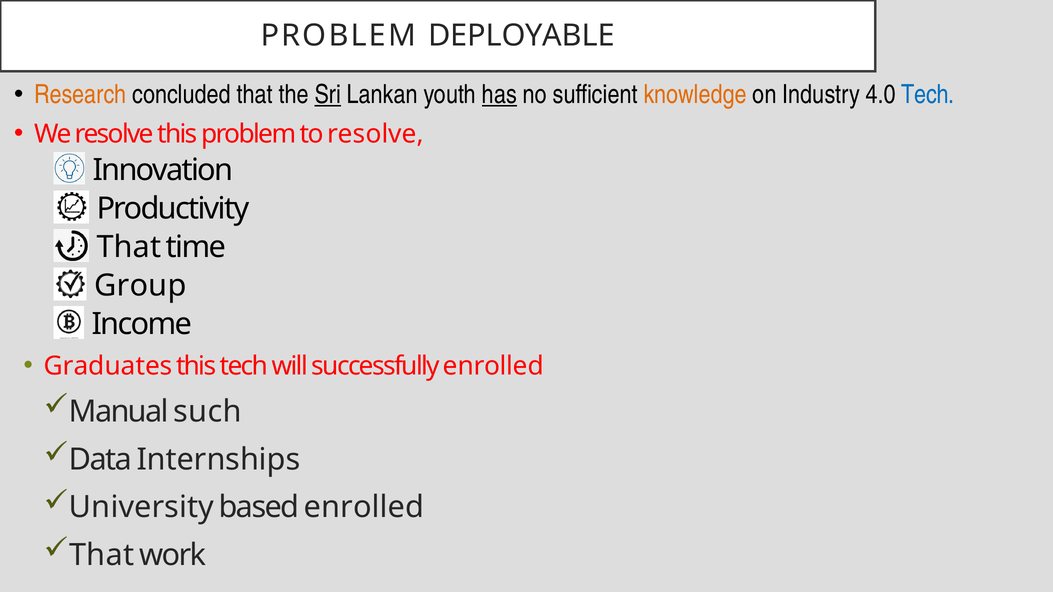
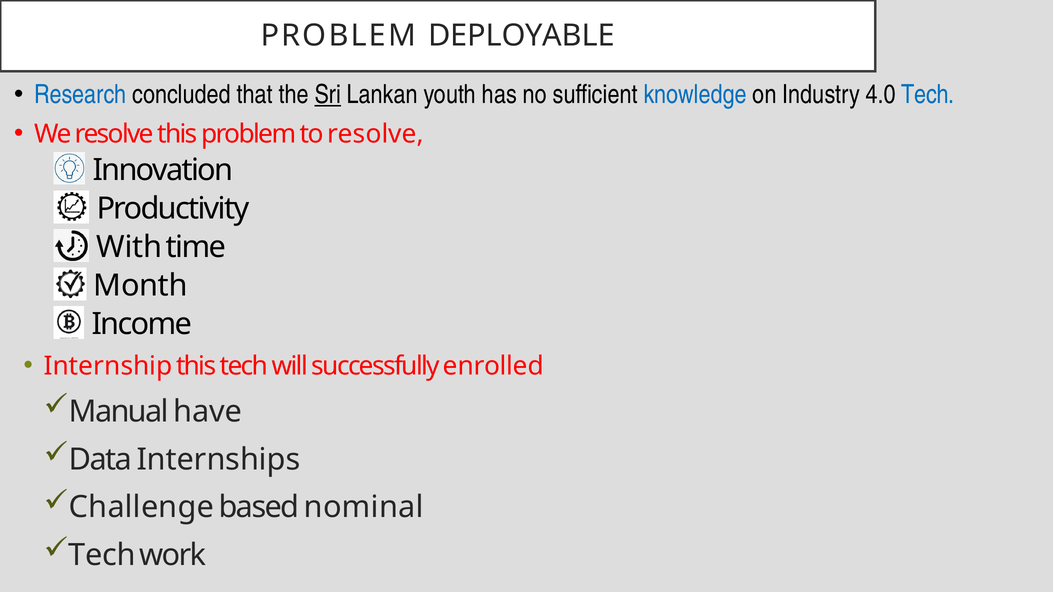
Research colour: orange -> blue
has underline: present -> none
knowledge colour: orange -> blue
That at (129, 247): That -> With
Group: Group -> Month
Graduates: Graduates -> Internship
such: such -> have
University: University -> Challenge
based enrolled: enrolled -> nominal
That at (102, 555): That -> Tech
